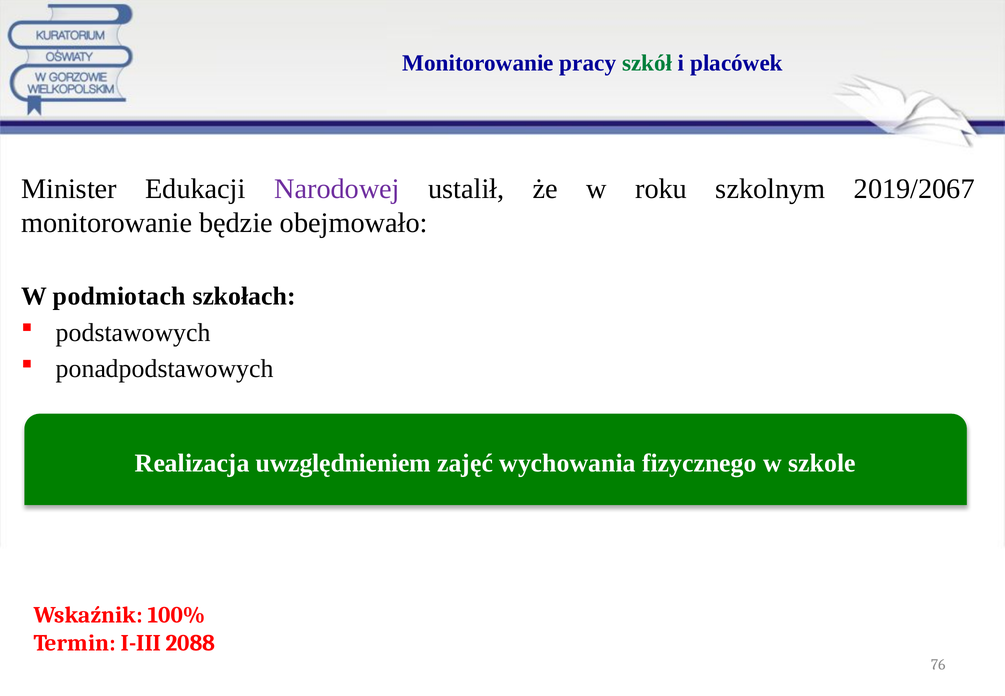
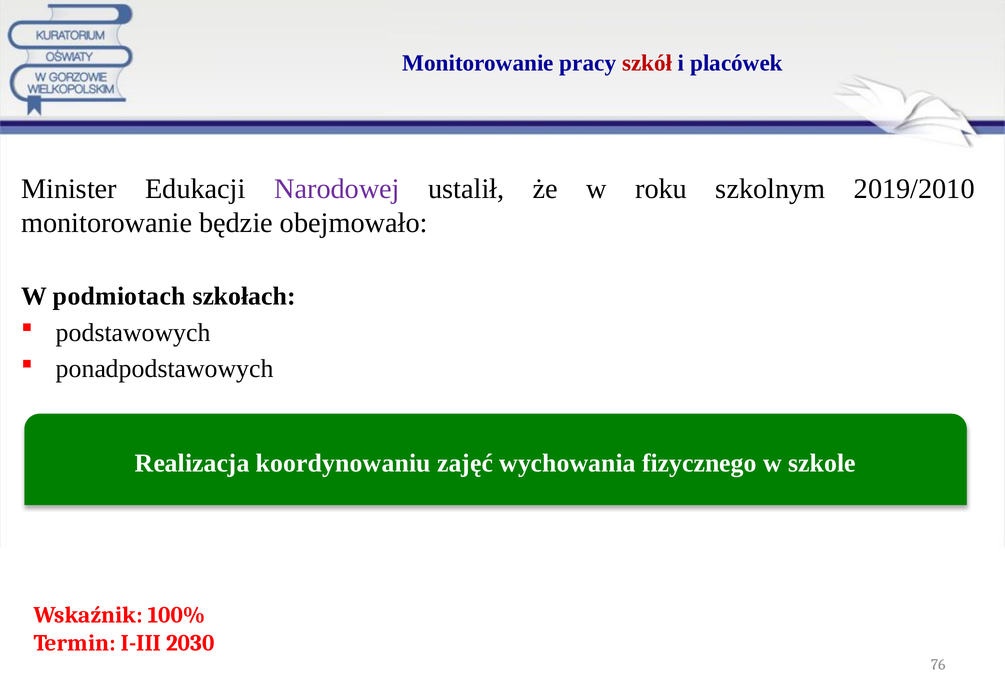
szkół colour: green -> red
2019/2067: 2019/2067 -> 2019/2010
uwzględnieniem: uwzględnieniem -> koordynowaniu
2088: 2088 -> 2030
